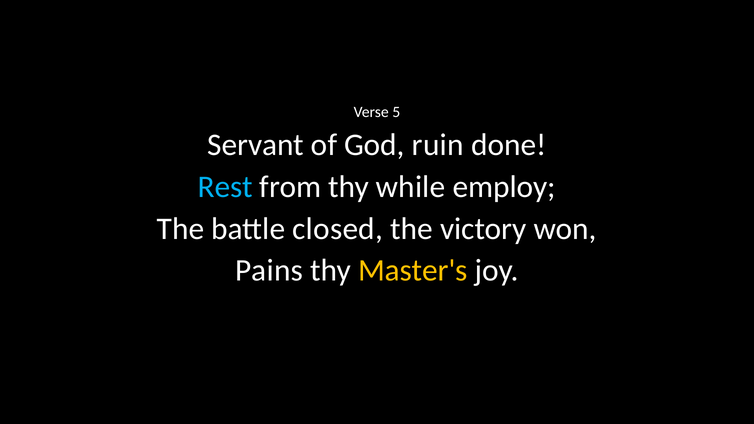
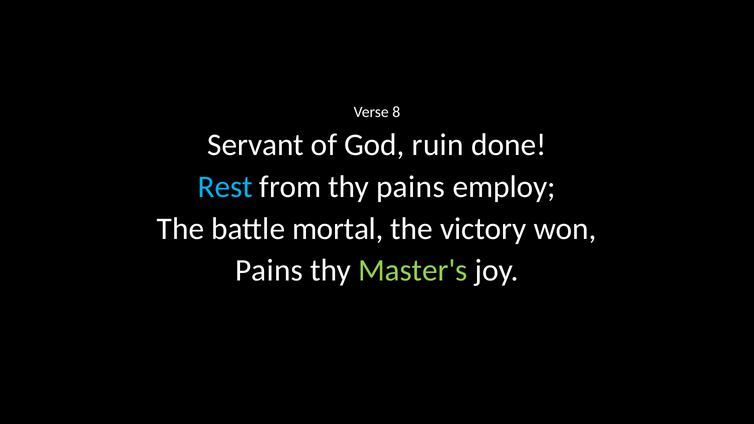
5: 5 -> 8
thy while: while -> pains
closed: closed -> mortal
Master's colour: yellow -> light green
